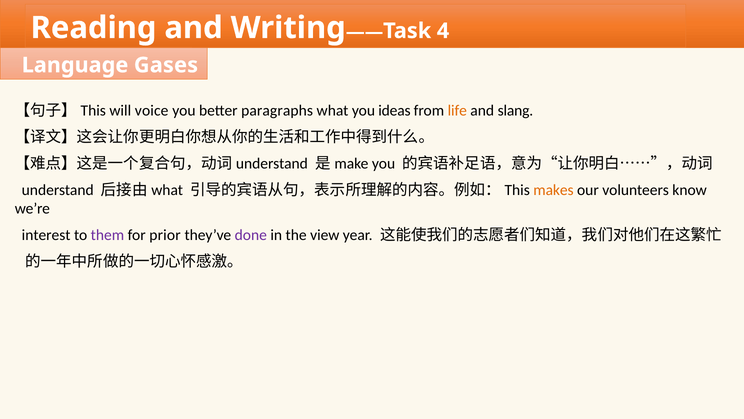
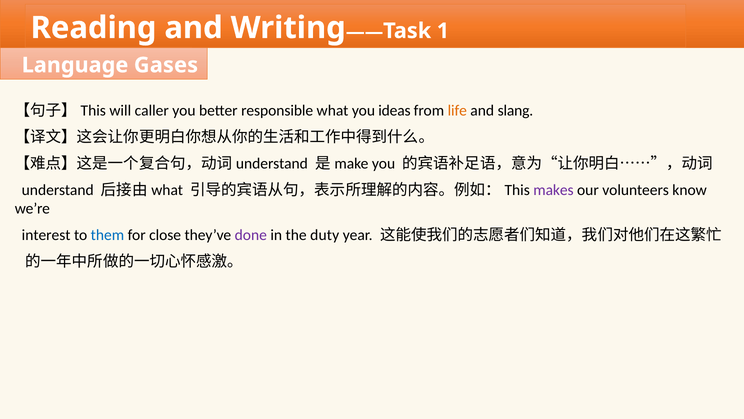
4: 4 -> 1
voice: voice -> caller
paragraphs: paragraphs -> responsible
makes colour: orange -> purple
them colour: purple -> blue
prior: prior -> close
view: view -> duty
